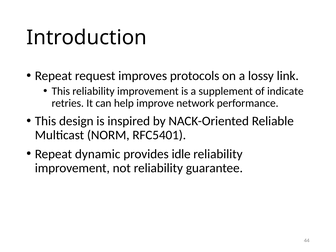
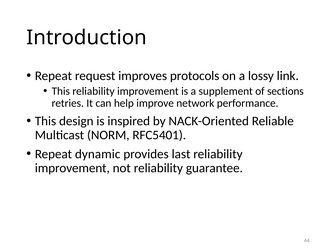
indicate: indicate -> sections
idle: idle -> last
